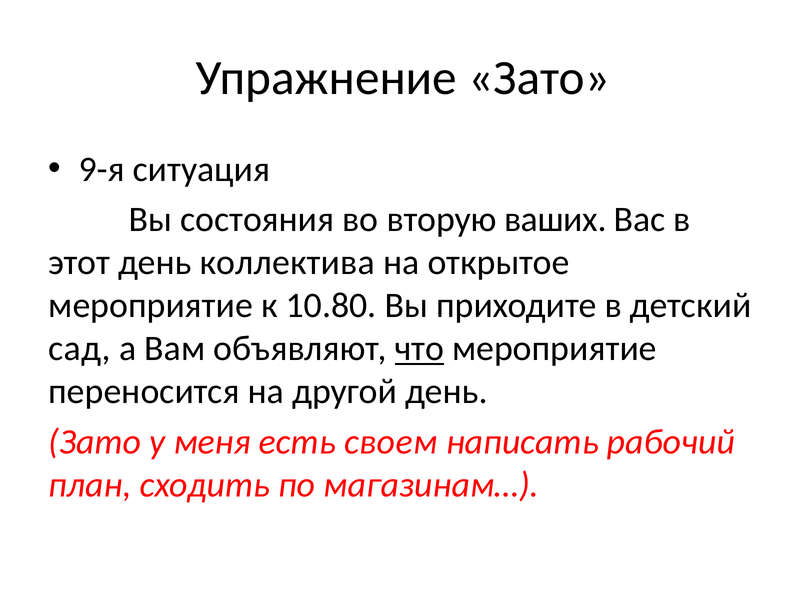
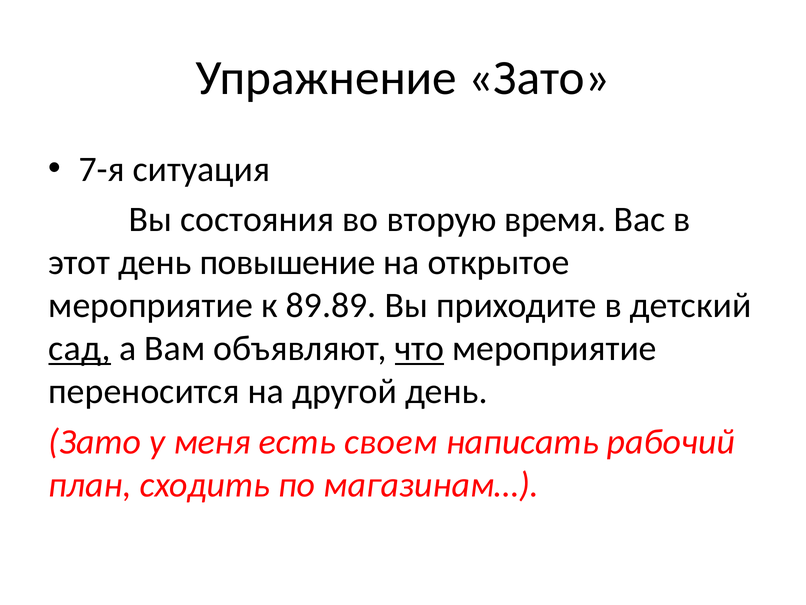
9-я: 9-я -> 7-я
ваших: ваших -> время
коллектива: коллектива -> повышение
10.80: 10.80 -> 89.89
сад underline: none -> present
